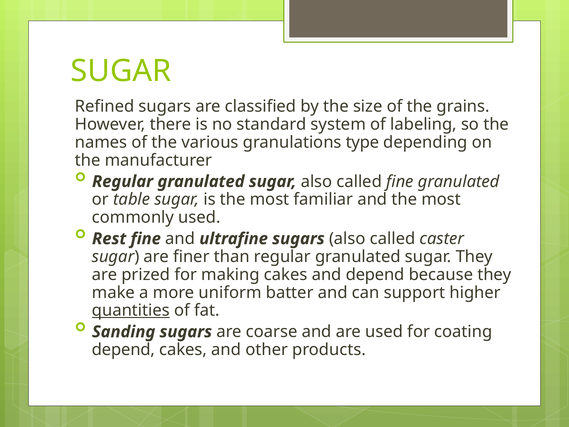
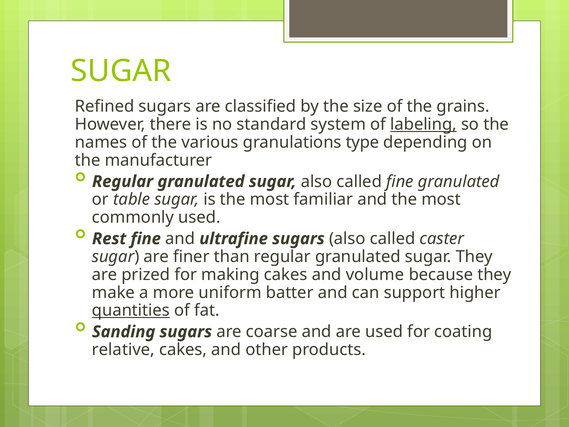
labeling underline: none -> present
and depend: depend -> volume
depend at (123, 350): depend -> relative
